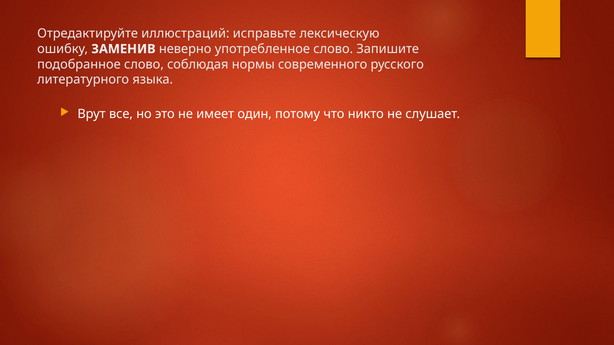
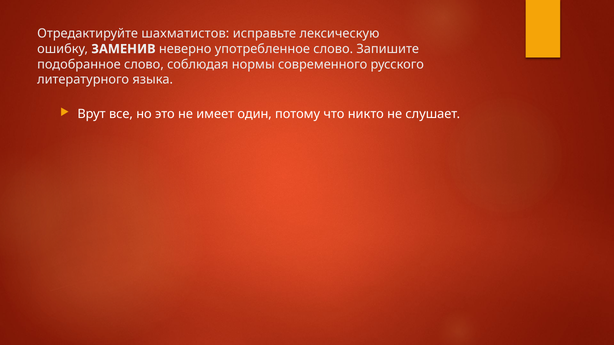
иллюстраций: иллюстраций -> шахматистов
